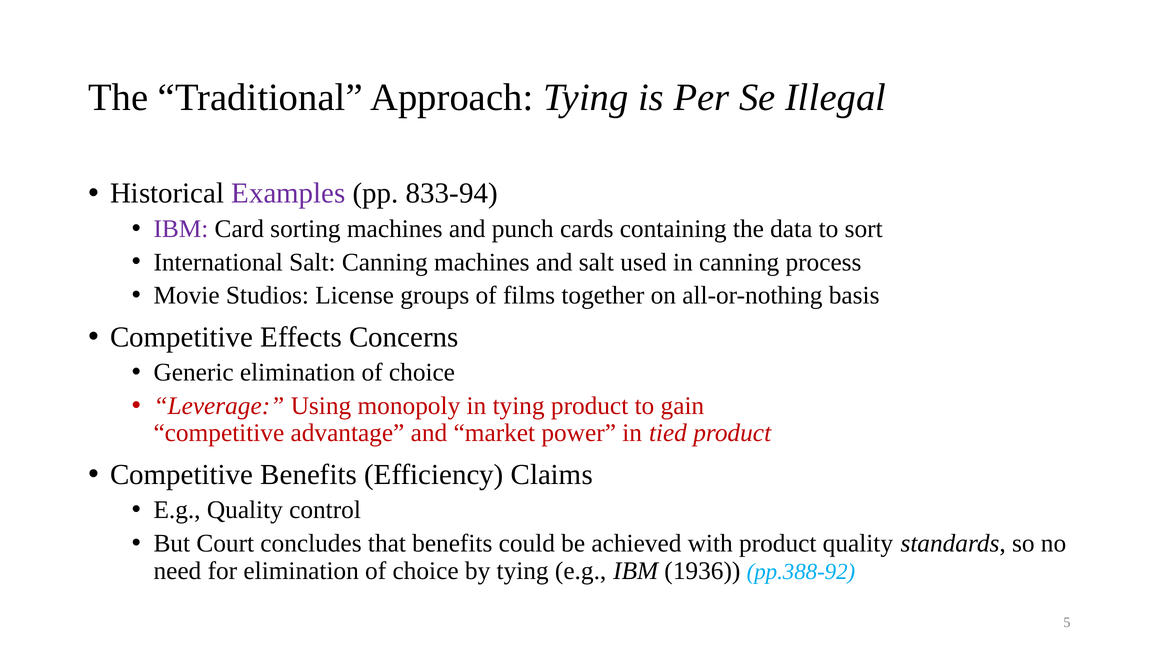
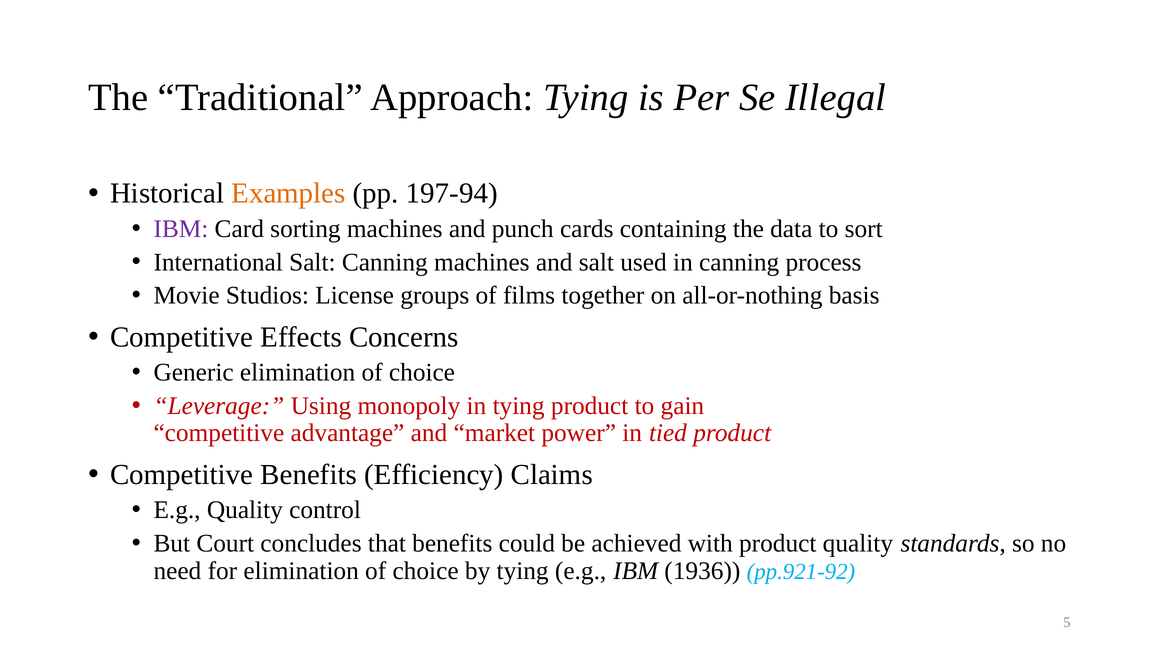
Examples colour: purple -> orange
833-94: 833-94 -> 197-94
pp.388-92: pp.388-92 -> pp.921-92
